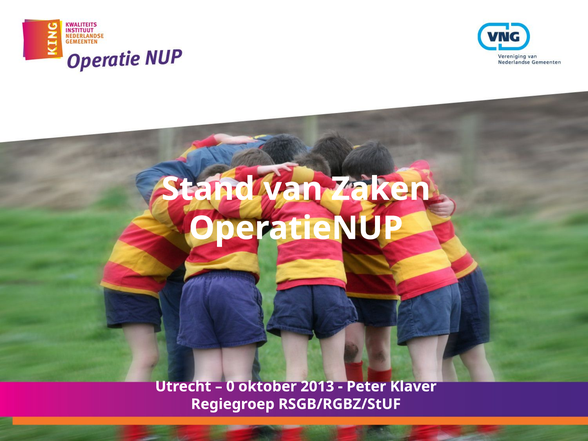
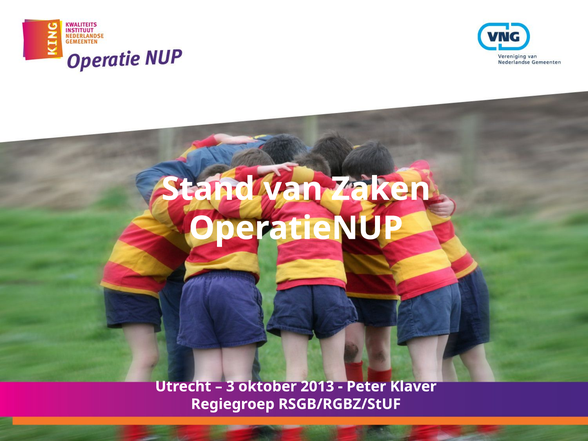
0: 0 -> 3
